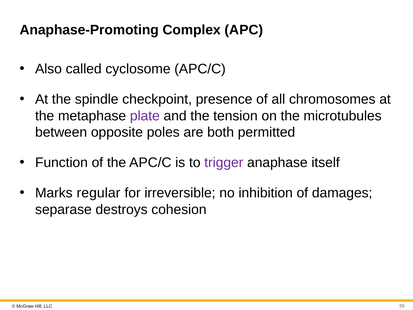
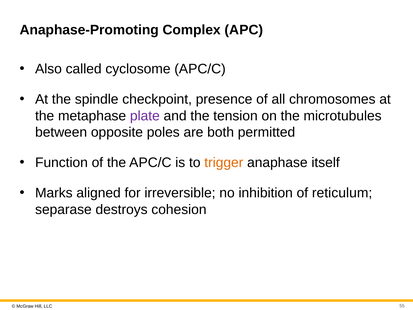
trigger colour: purple -> orange
regular: regular -> aligned
damages: damages -> reticulum
